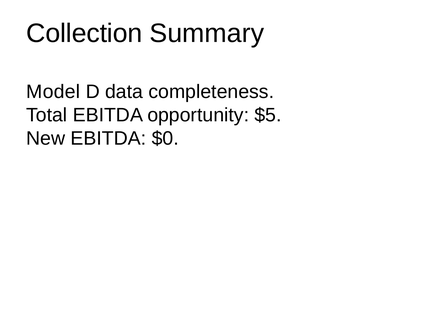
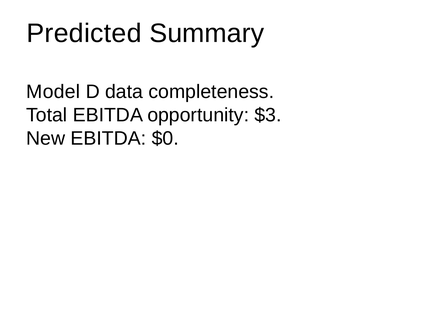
Collection: Collection -> Predicted
$5: $5 -> $3
